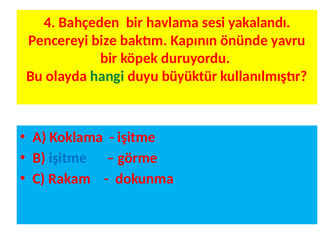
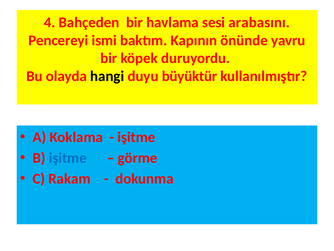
yakalandı: yakalandı -> arabasını
bize: bize -> ismi
hangi colour: green -> black
